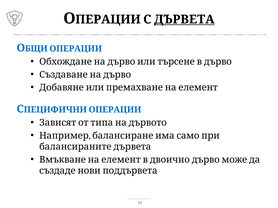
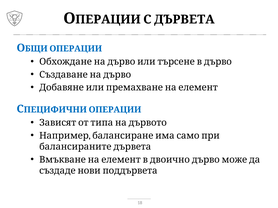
ДЪРВЕТА underline: present -> none
